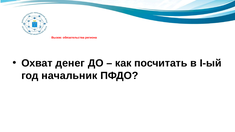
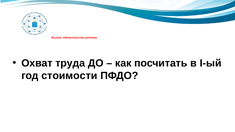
денег: денег -> труда
начальник: начальник -> стоимости
